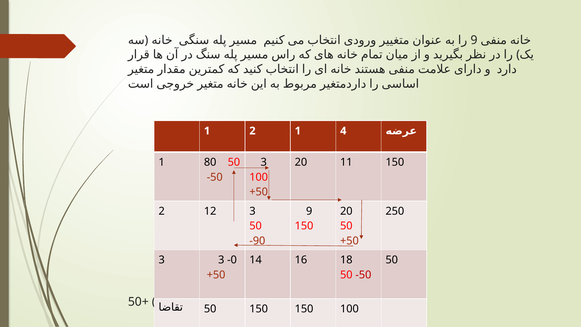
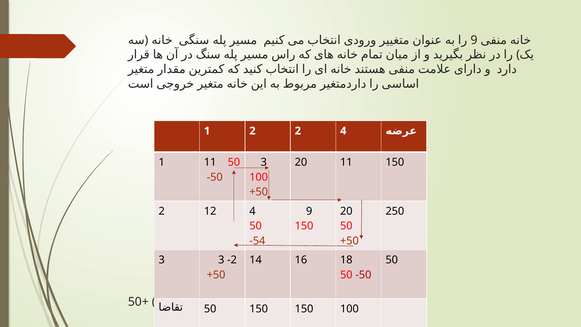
2 1: 1 -> 2
1 80: 80 -> 11
12 3: 3 -> 4
-90: -90 -> -54
-0: -0 -> -2
